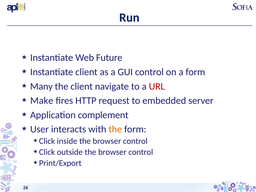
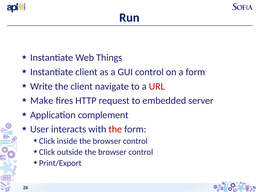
Future: Future -> Things
Many: Many -> Write
the at (115, 129) colour: orange -> red
